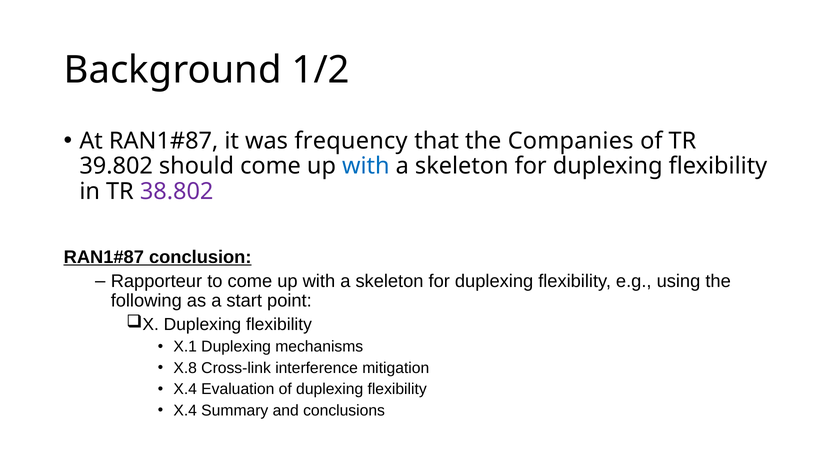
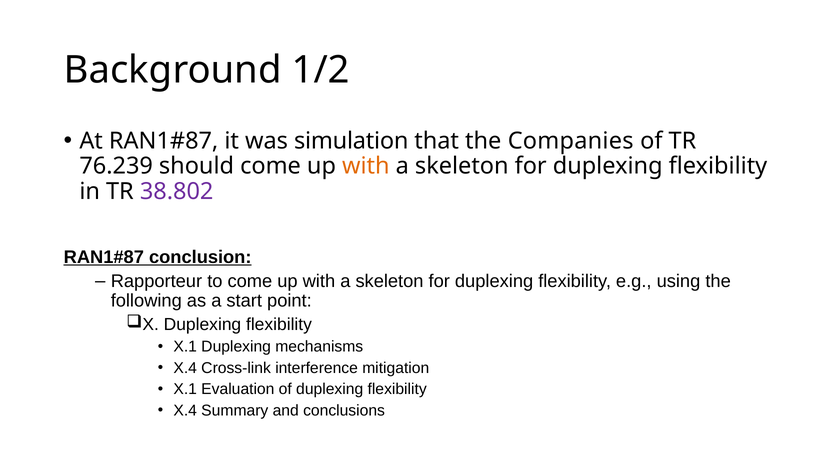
frequency: frequency -> simulation
39.802: 39.802 -> 76.239
with at (366, 166) colour: blue -> orange
X.8 at (185, 368): X.8 -> X.4
X.4 at (185, 389): X.4 -> X.1
